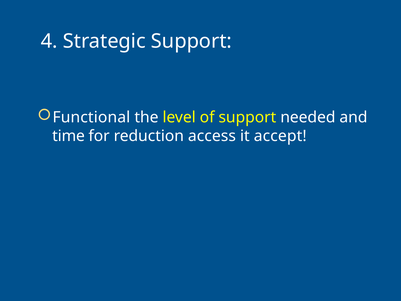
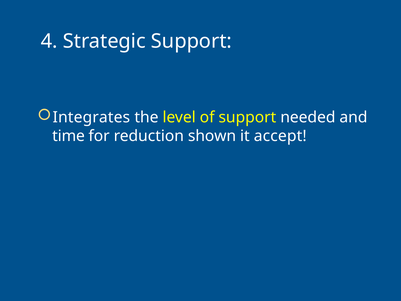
Functional: Functional -> Integrates
access: access -> shown
